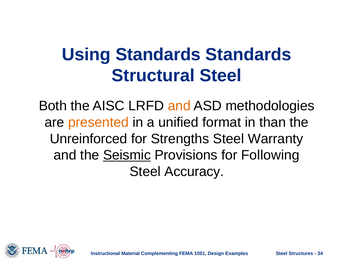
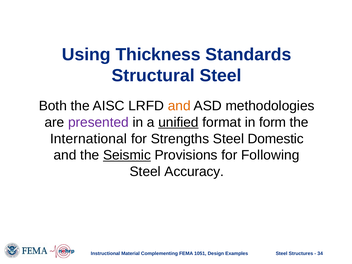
Using Standards: Standards -> Thickness
presented colour: orange -> purple
unified underline: none -> present
than: than -> form
Unreinforced: Unreinforced -> International
Warranty: Warranty -> Domestic
